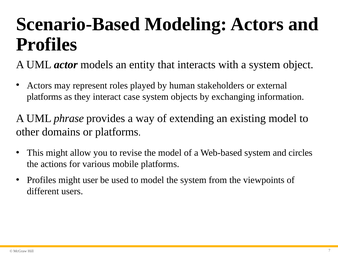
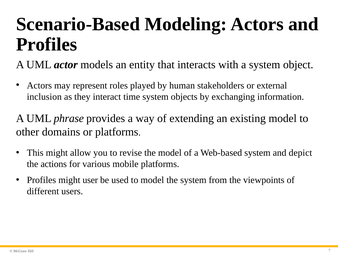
platforms at (44, 97): platforms -> inclusion
case: case -> time
circles: circles -> depict
